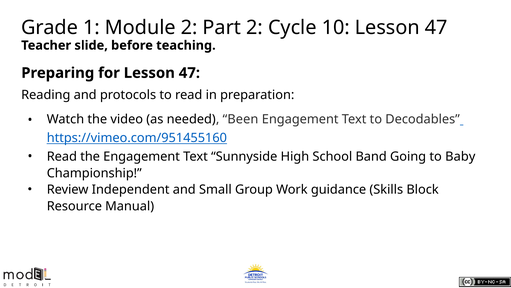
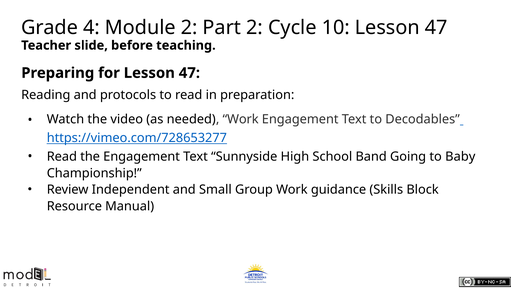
1: 1 -> 4
needed Been: Been -> Work
https://vimeo.com/951455160: https://vimeo.com/951455160 -> https://vimeo.com/728653277
